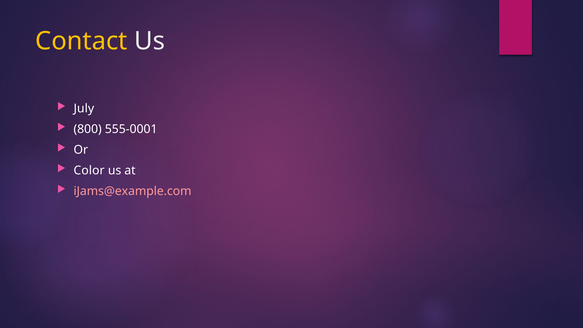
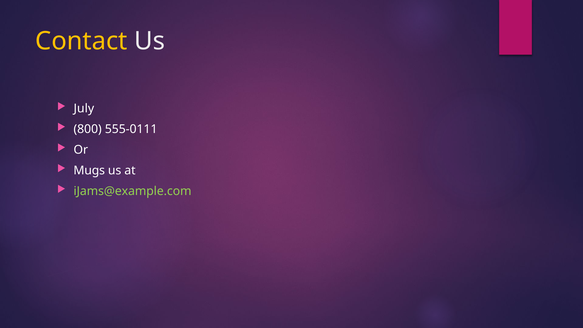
555-0001: 555-0001 -> 555-0111
Color: Color -> Mugs
iJams@example.com colour: pink -> light green
